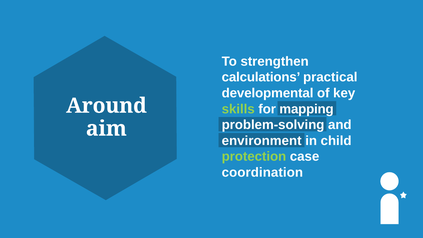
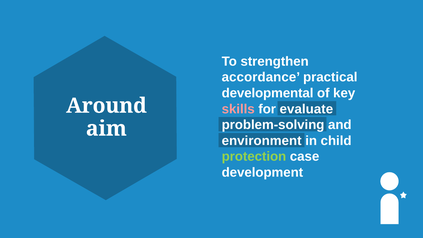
calculations: calculations -> accordance
skills colour: light green -> pink
mapping: mapping -> evaluate
coordination: coordination -> development
